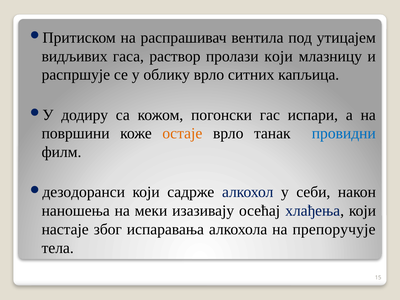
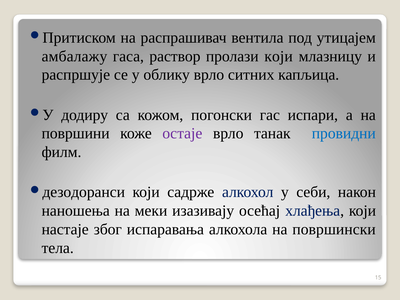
видљивих: видљивих -> амбалажу
остаје colour: orange -> purple
препоручује: препоручује -> површински
